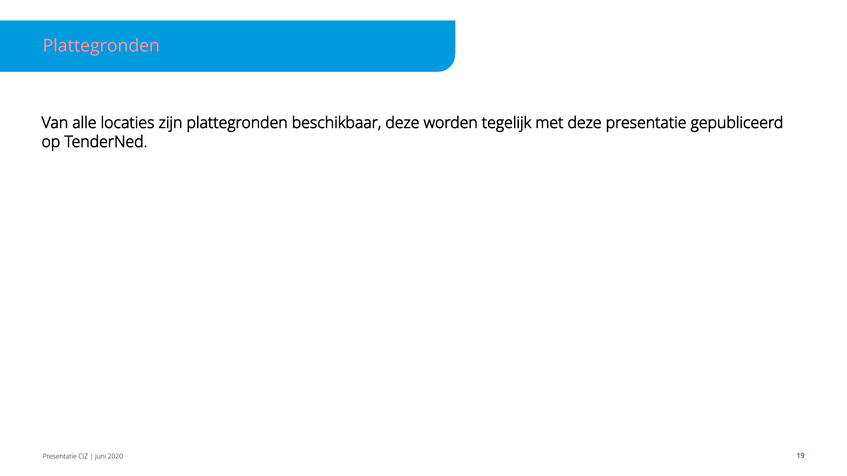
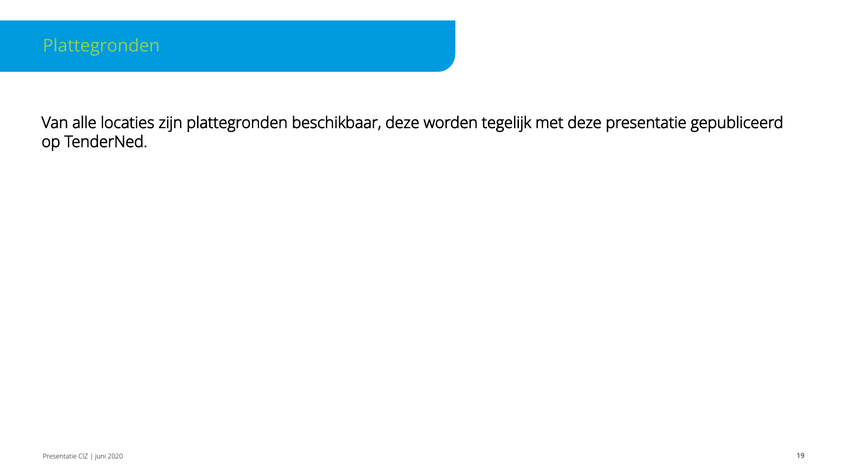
Plattegronden at (101, 46) colour: pink -> light green
